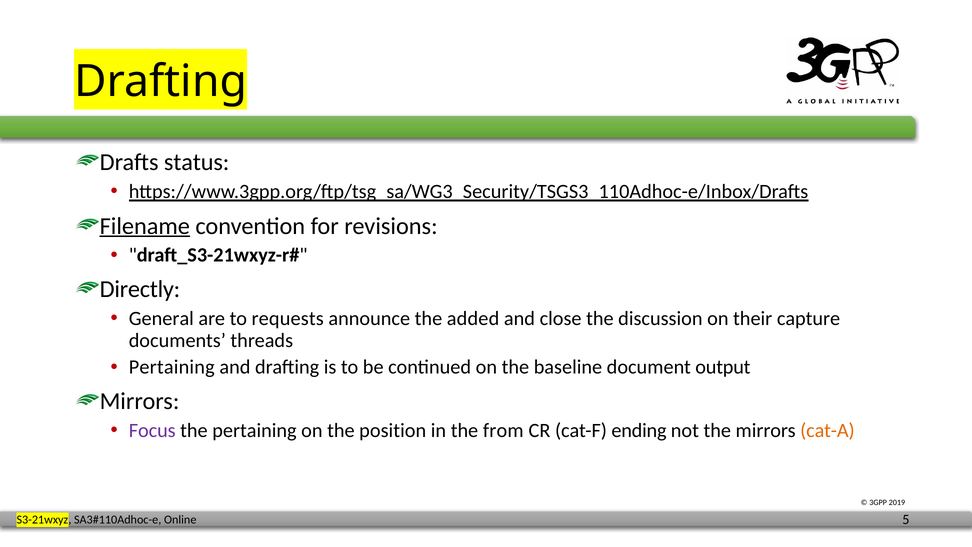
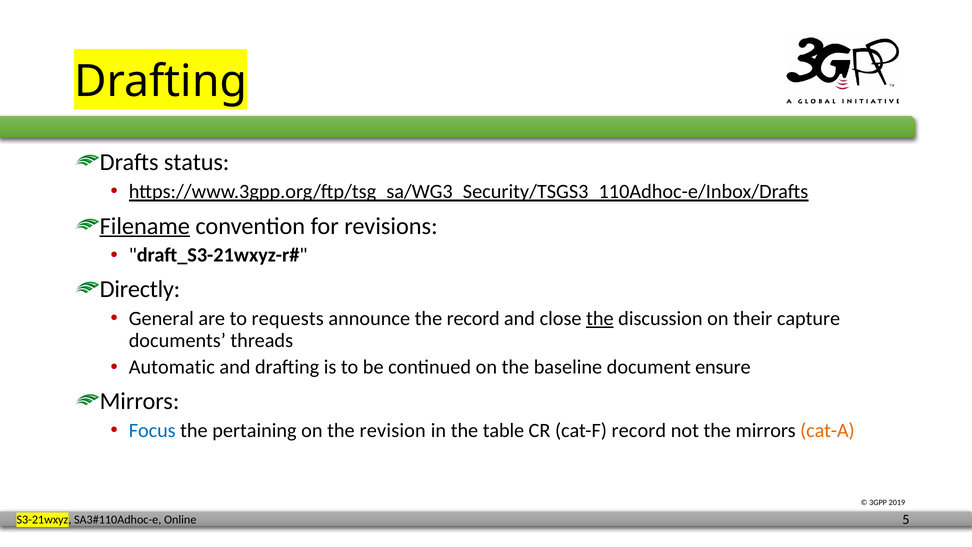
the added: added -> record
the at (600, 318) underline: none -> present
Pertaining at (172, 367): Pertaining -> Automatic
output: output -> ensure
Focus colour: purple -> blue
position: position -> revision
from: from -> table
cat-F ending: ending -> record
